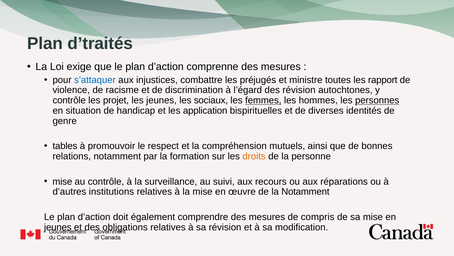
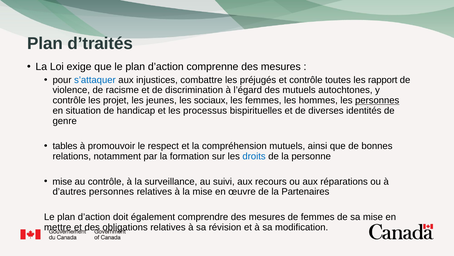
et ministre: ministre -> contrôle
des révision: révision -> mutuels
femmes at (263, 100) underline: present -> none
application: application -> processus
droits colour: orange -> blue
d’autres institutions: institutions -> personnes
la Notamment: Notamment -> Partenaires
de compris: compris -> femmes
jeunes at (58, 227): jeunes -> mettre
